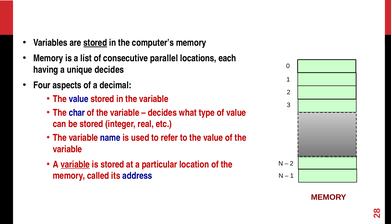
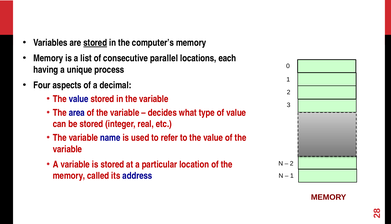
unique decides: decides -> process
char: char -> area
variable at (75, 164) underline: present -> none
